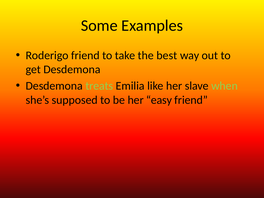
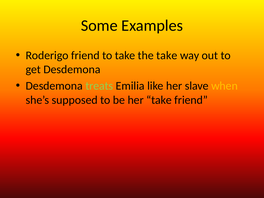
the best: best -> take
when colour: light green -> yellow
her easy: easy -> take
